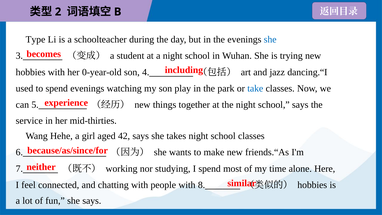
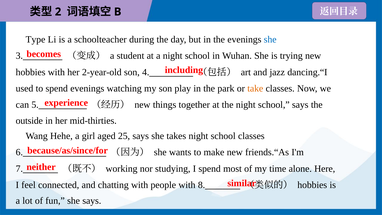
0-year-old: 0-year-old -> 2-year-old
take colour: blue -> orange
service: service -> outside
42: 42 -> 25
